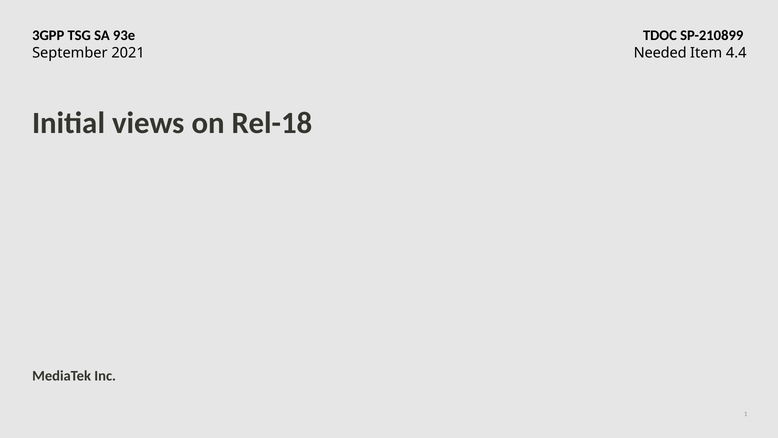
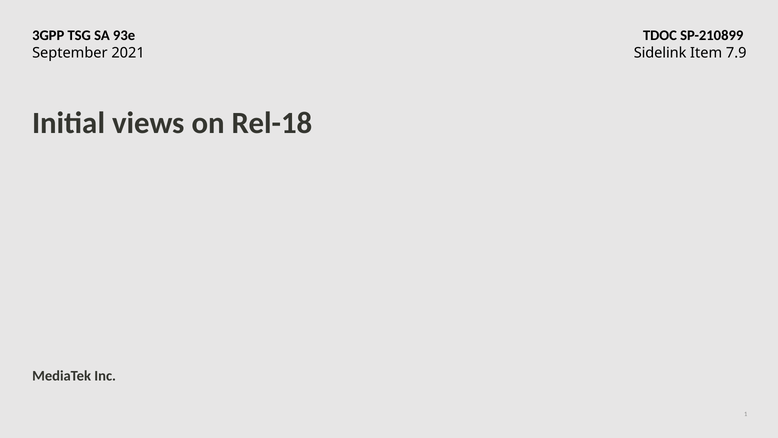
Needed: Needed -> Sidelink
4.4: 4.4 -> 7.9
